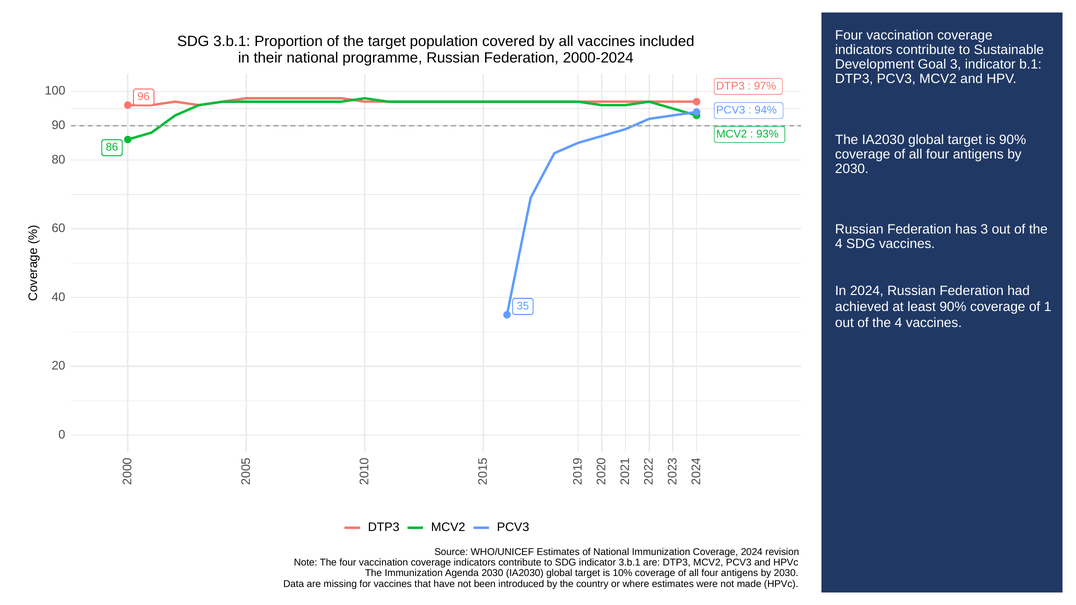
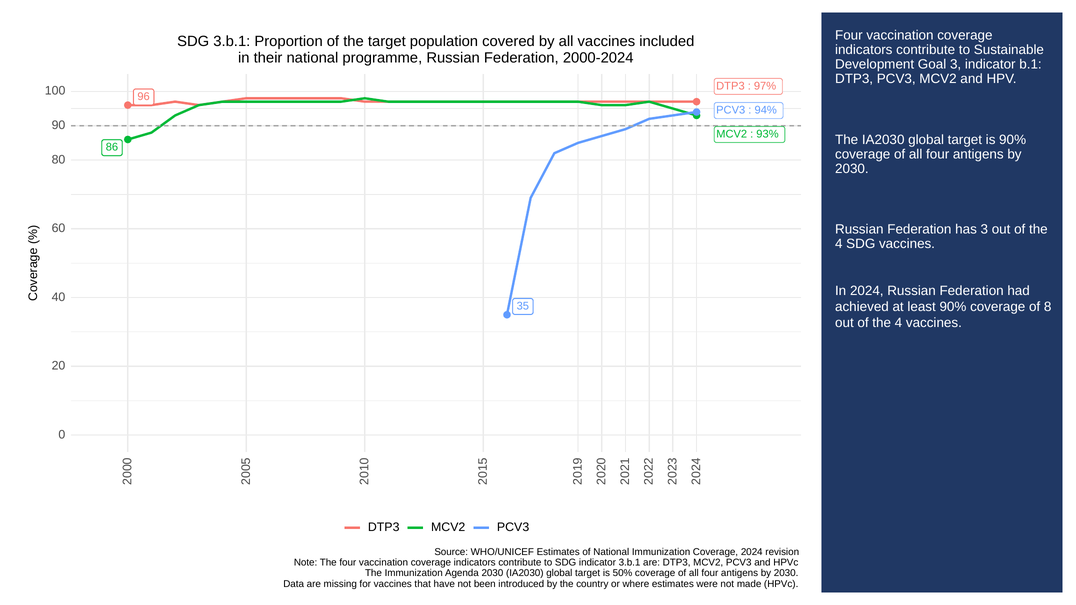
of 1: 1 -> 8
10%: 10% -> 50%
